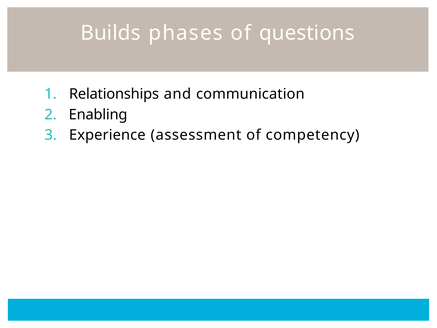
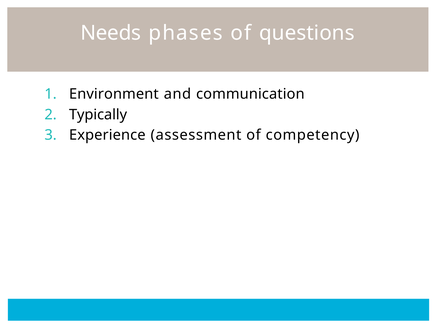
Builds: Builds -> Needs
Relationships: Relationships -> Environment
Enabling: Enabling -> Typically
